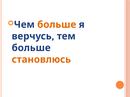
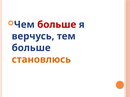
больше at (57, 25) colour: orange -> red
